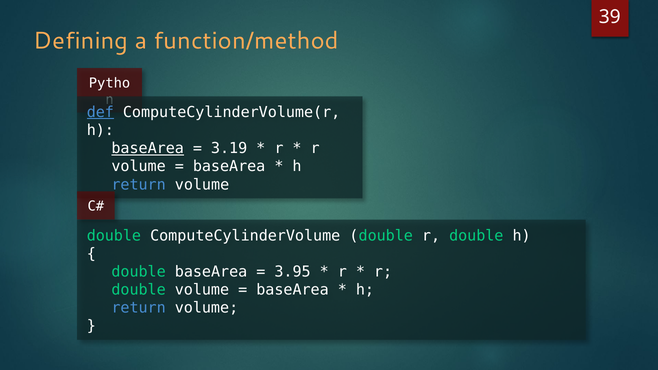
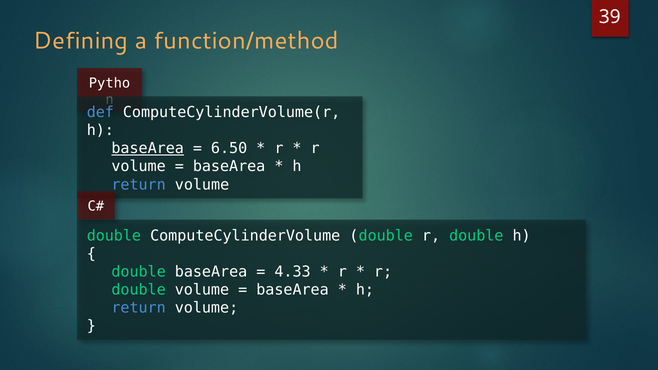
def underline: present -> none
3.19: 3.19 -> 6.50
3.95: 3.95 -> 4.33
